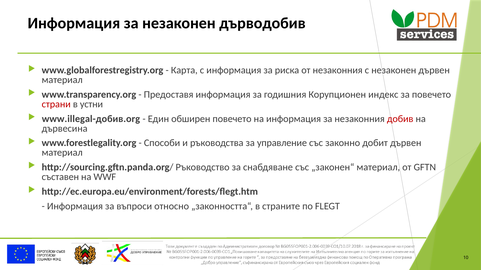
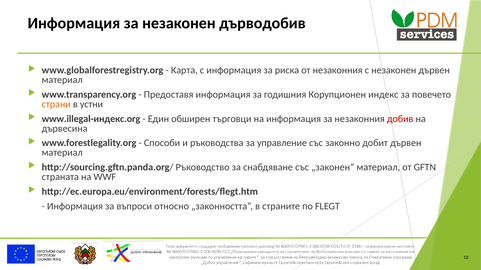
страни colour: red -> orange
www.illegal-добив.org: www.illegal-добив.org -> www.illegal-индекс.org
обширен повечето: повечето -> търговци
съставен: съставен -> страната
